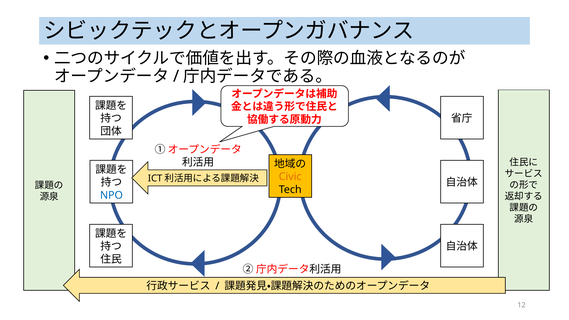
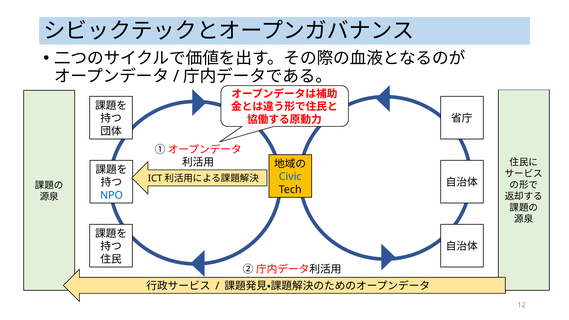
Civic colour: orange -> blue
